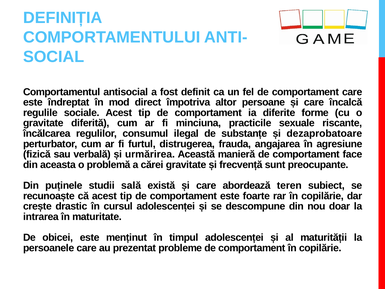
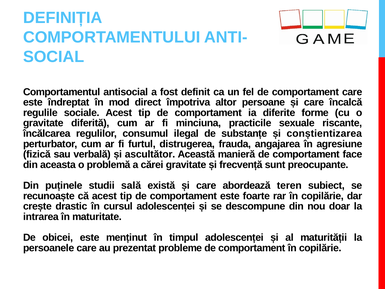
dezaprobatoare: dezaprobatoare -> conștientizarea
urmărirea: urmărirea -> ascultător
